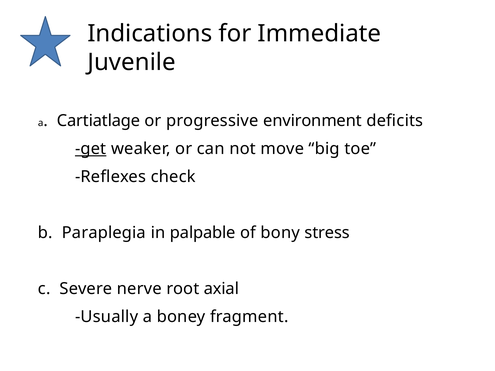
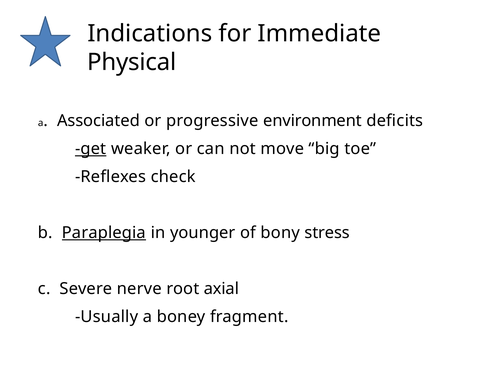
Juvenile: Juvenile -> Physical
Cartiatlage: Cartiatlage -> Associated
Paraplegia underline: none -> present
palpable: palpable -> younger
